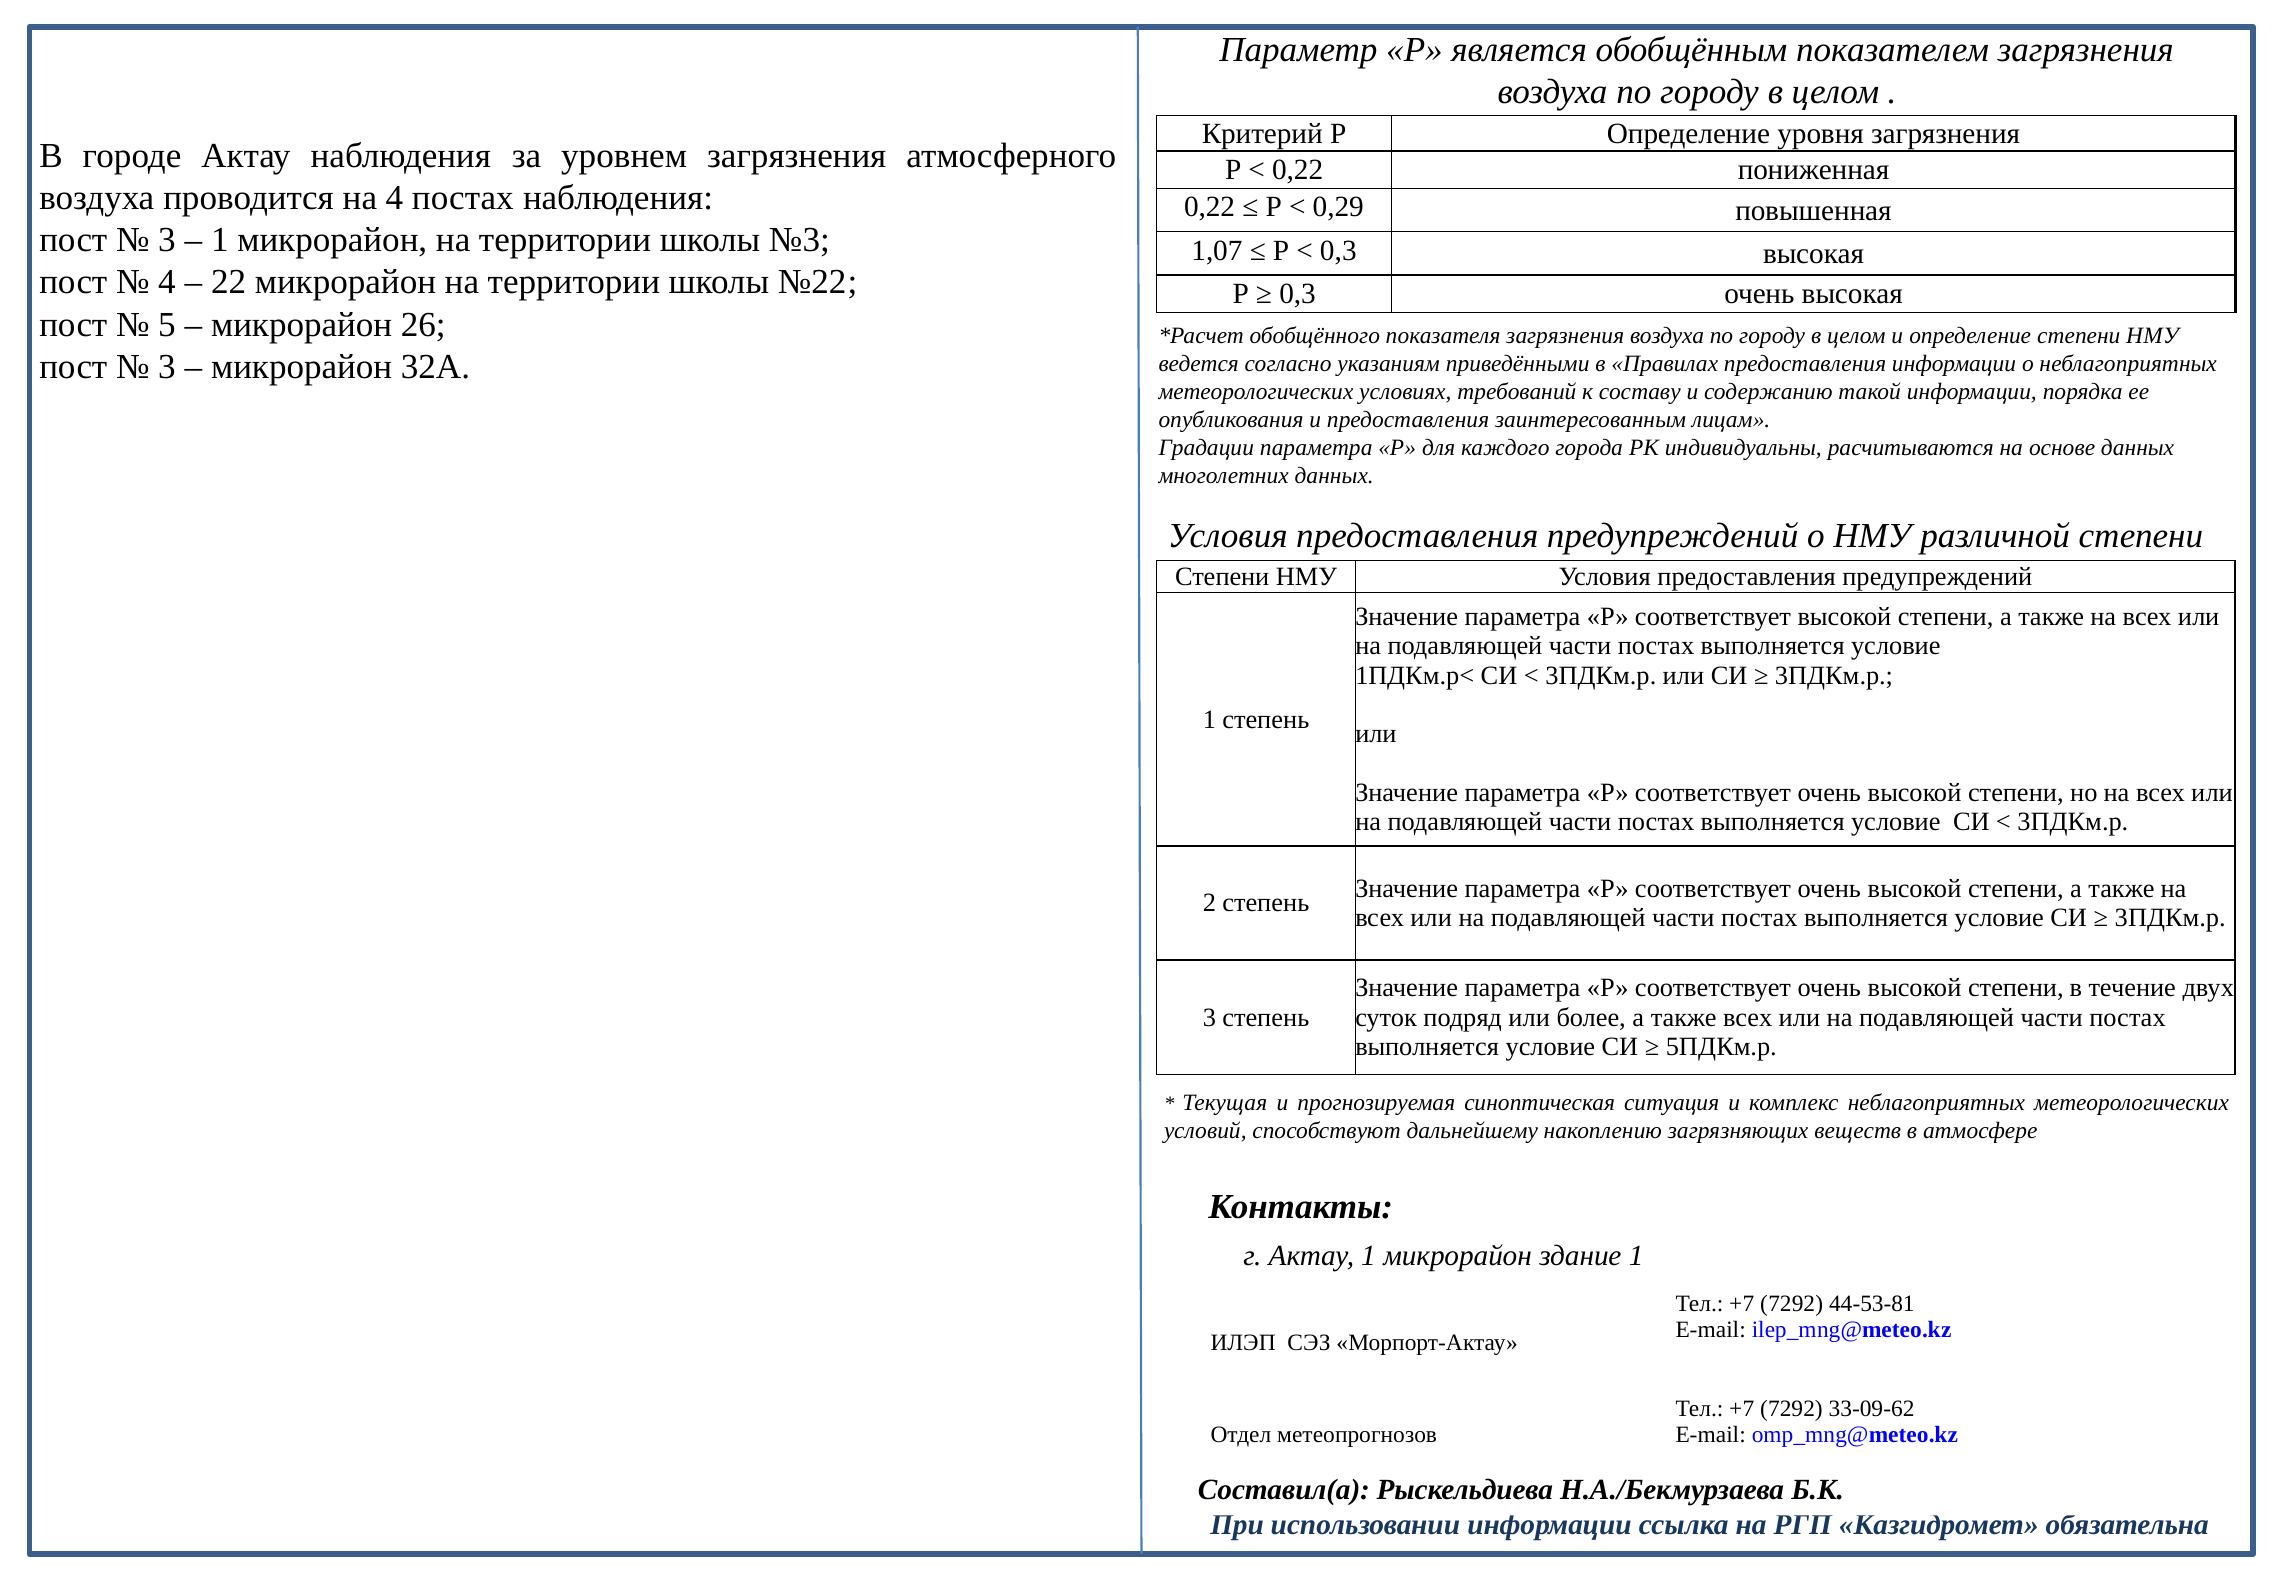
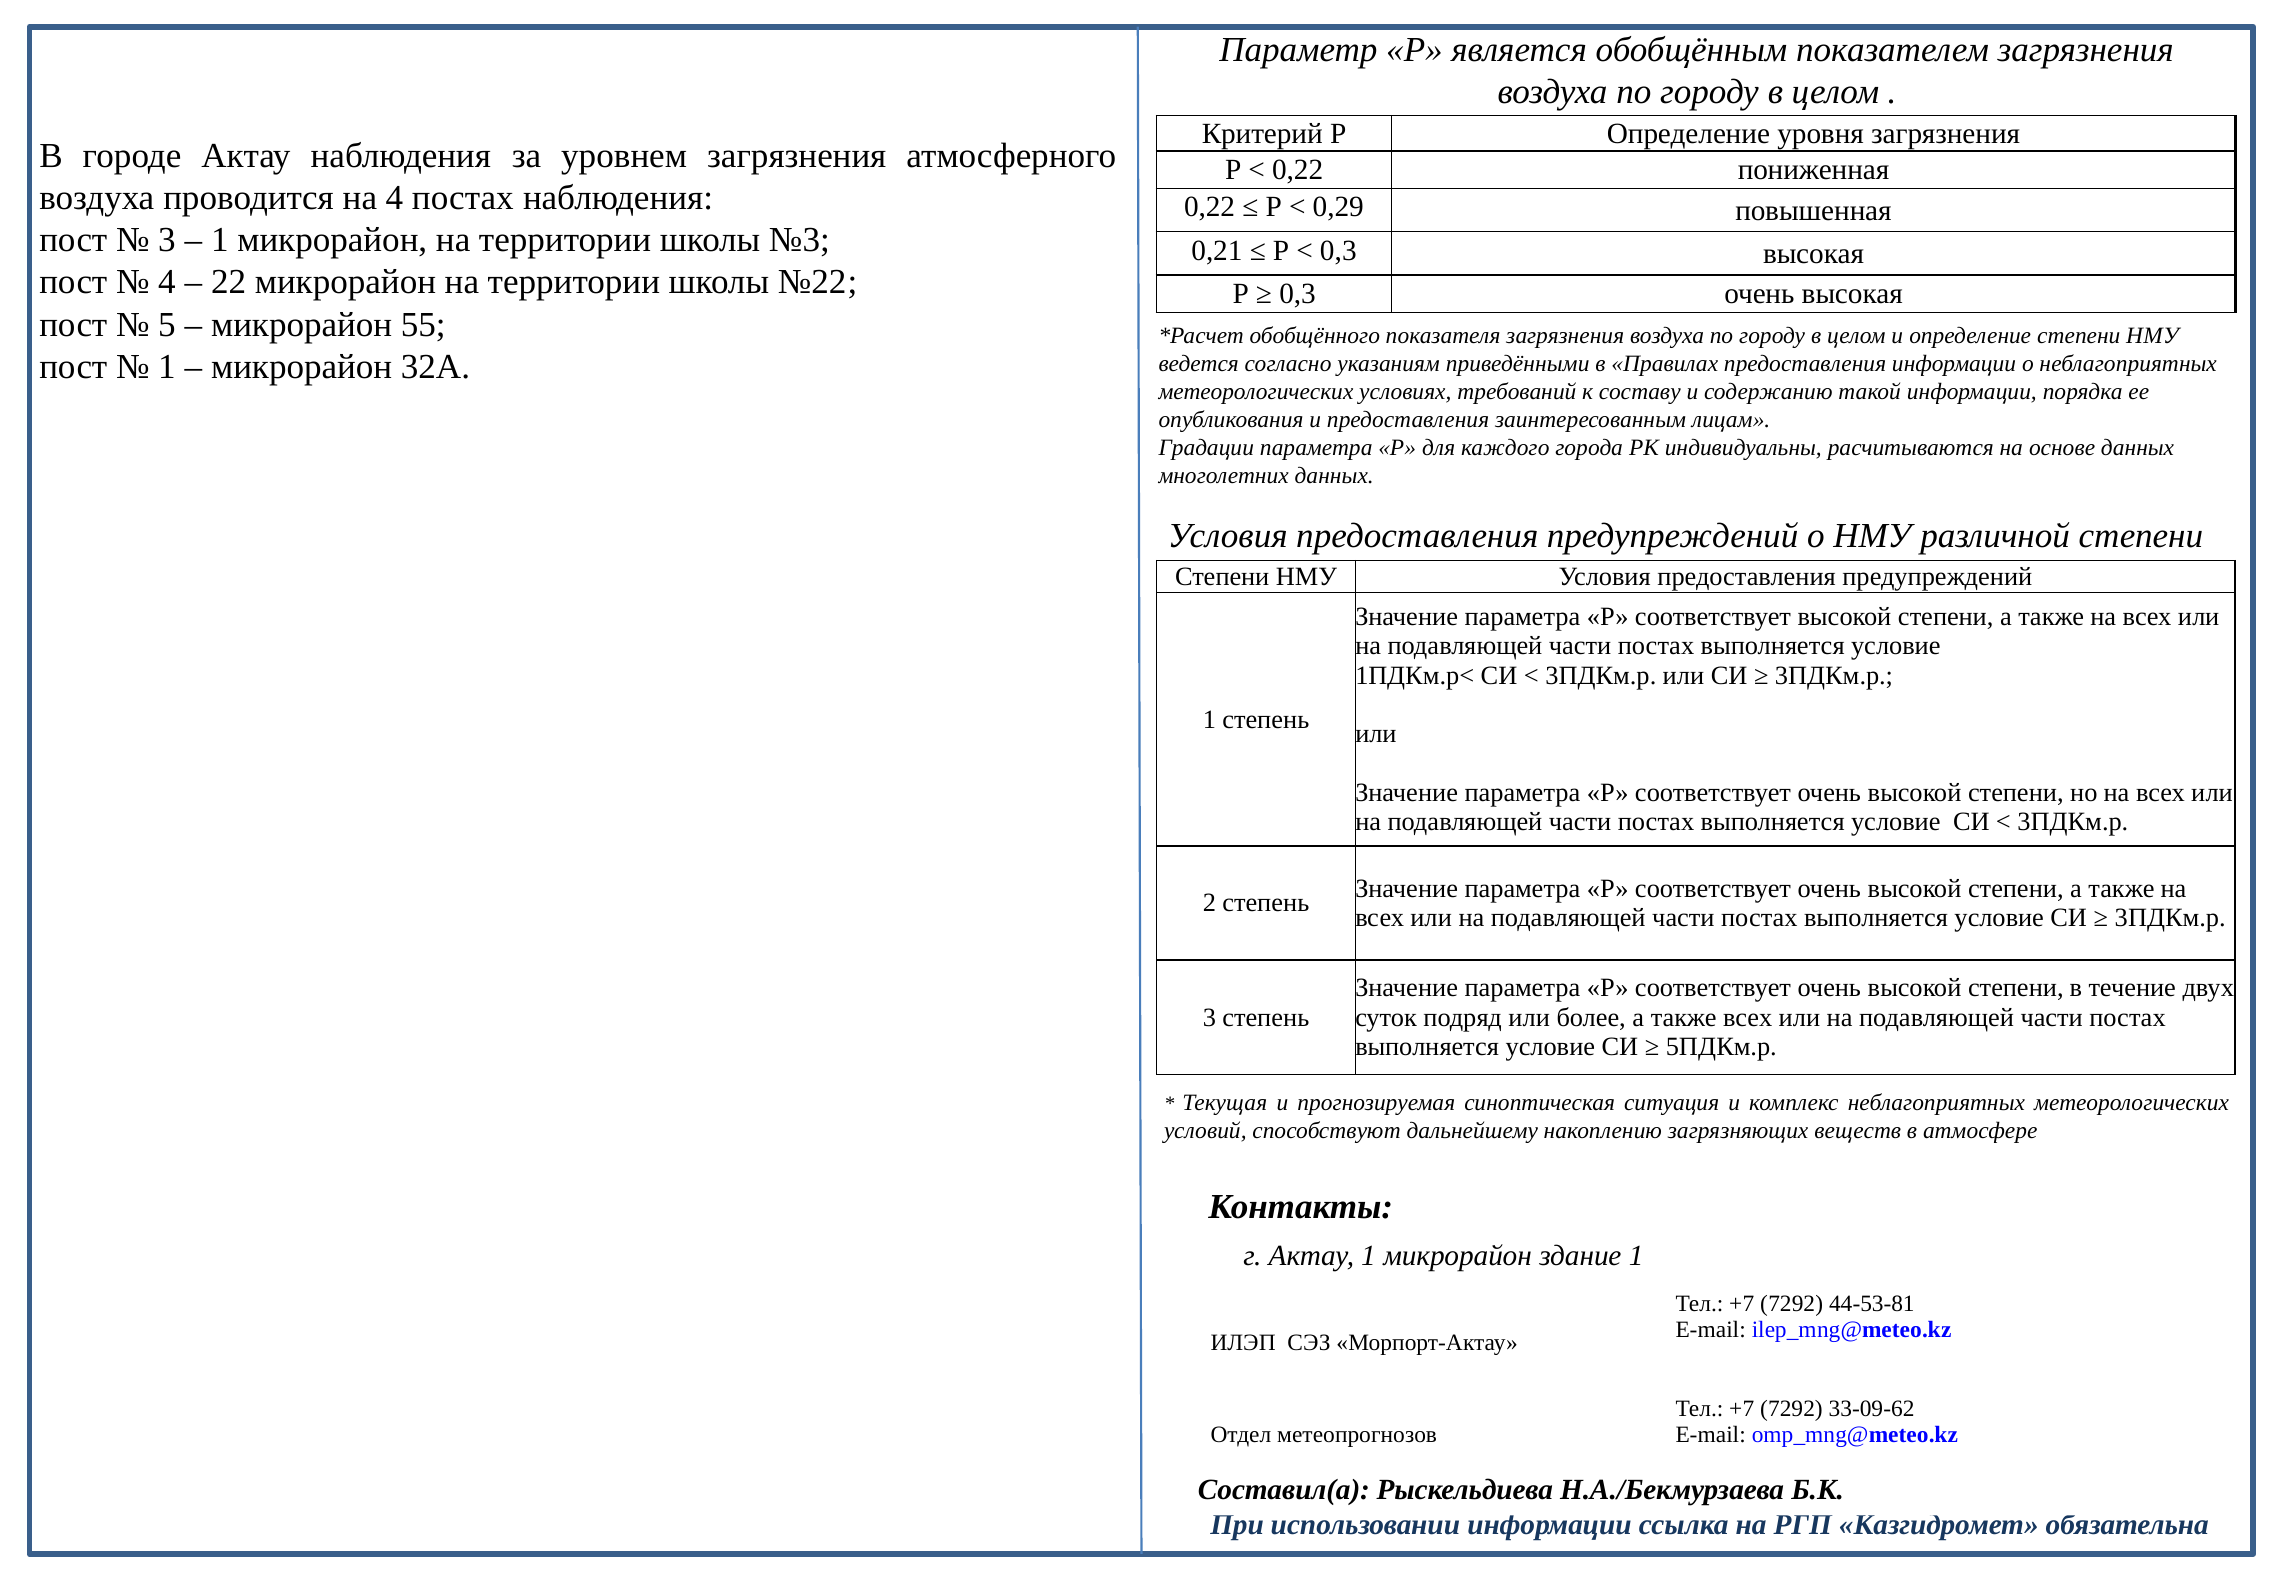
1,07: 1,07 -> 0,21
26: 26 -> 55
3 at (167, 367): 3 -> 1
